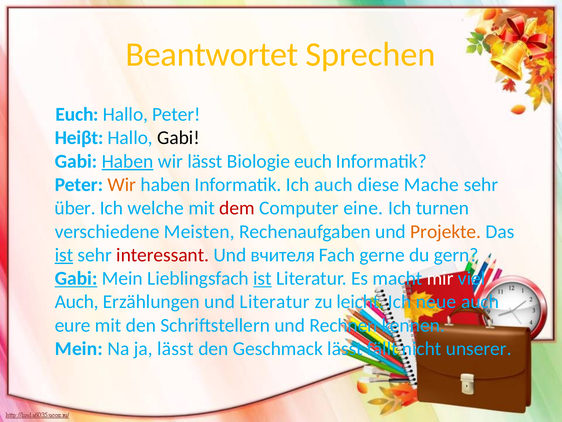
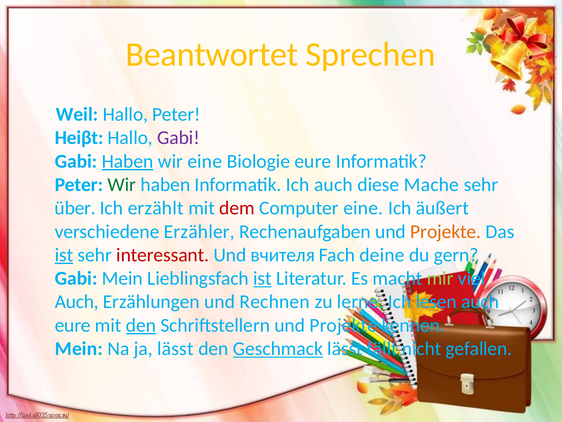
Euch at (77, 114): Euch -> Weil
Gabi at (178, 138) colour: black -> purple
wir lässt: lässt -> eine
Biologie euch: euch -> eure
Wir at (122, 184) colour: orange -> green
welche: welche -> erzählt
turnen: turnen -> äußert
Meisten: Meisten -> Erzähler
gerne: gerne -> deine
Gabi at (76, 278) underline: present -> none
mir colour: white -> light green
und Literatur: Literatur -> Rechnen
leicht: leicht -> lerne
neue: neue -> lesen
den at (141, 325) underline: none -> present
Schriftstellern und Rechnen: Rechnen -> Projekte
Geschmack underline: none -> present
unserer: unserer -> gefallen
